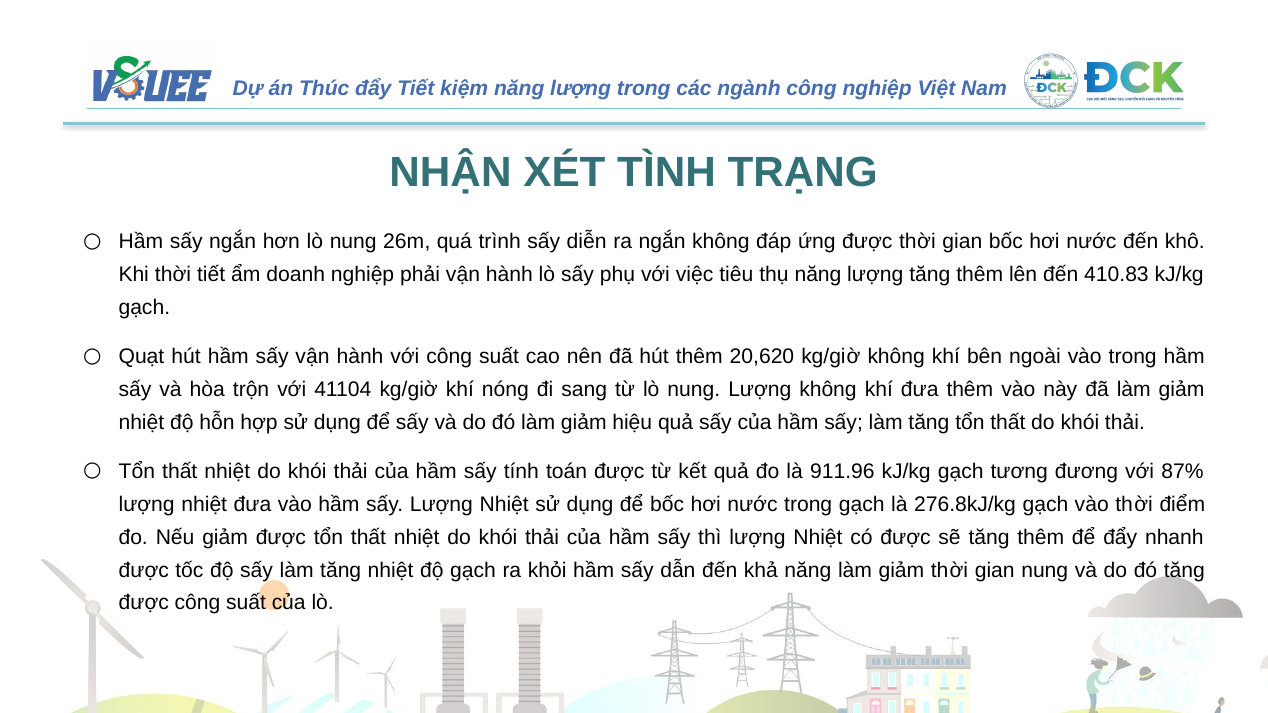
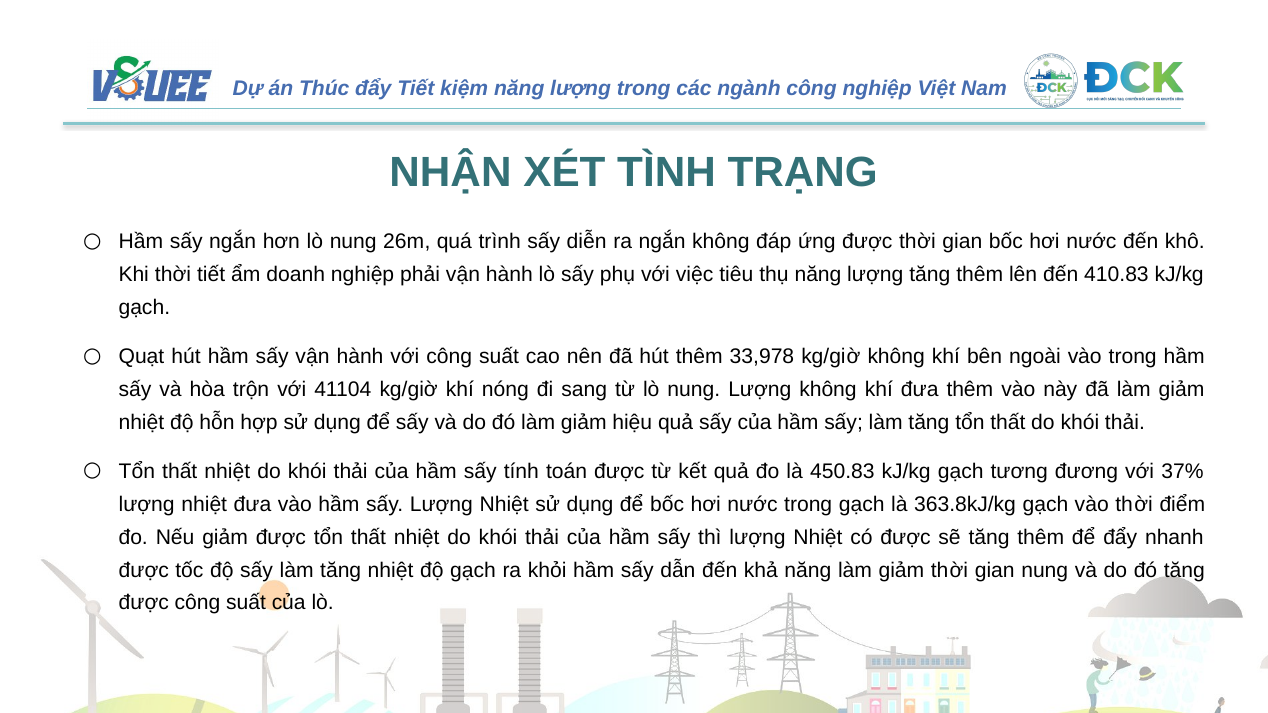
20,620: 20,620 -> 33,978
911.96: 911.96 -> 450.83
87%: 87% -> 37%
276.8kJ/kg: 276.8kJ/kg -> 363.8kJ/kg
